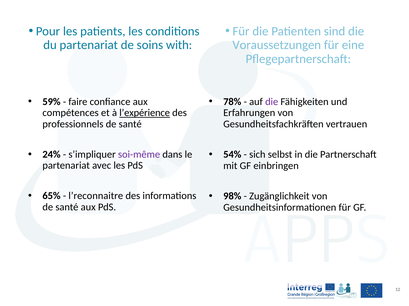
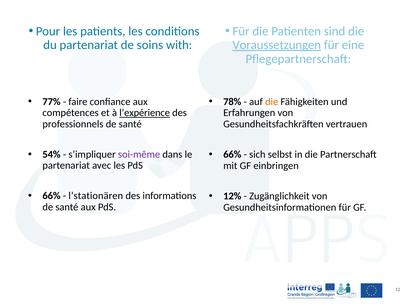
Voraussetzungen underline: none -> present
59%: 59% -> 77%
die at (272, 102) colour: purple -> orange
24%: 24% -> 54%
54% at (232, 155): 54% -> 66%
65% at (52, 196): 65% -> 66%
l’reconnaitre: l’reconnaitre -> l’stationären
98%: 98% -> 12%
